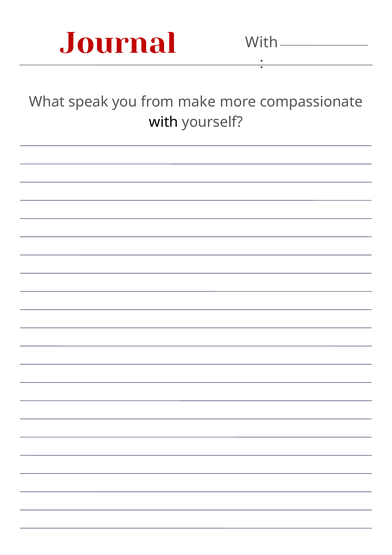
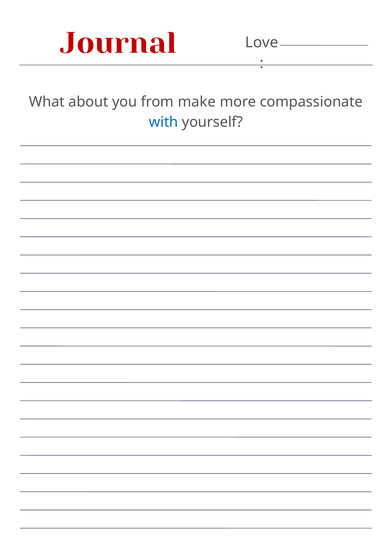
With at (262, 42): With -> Love
speak: speak -> about
with at (164, 122) colour: black -> blue
